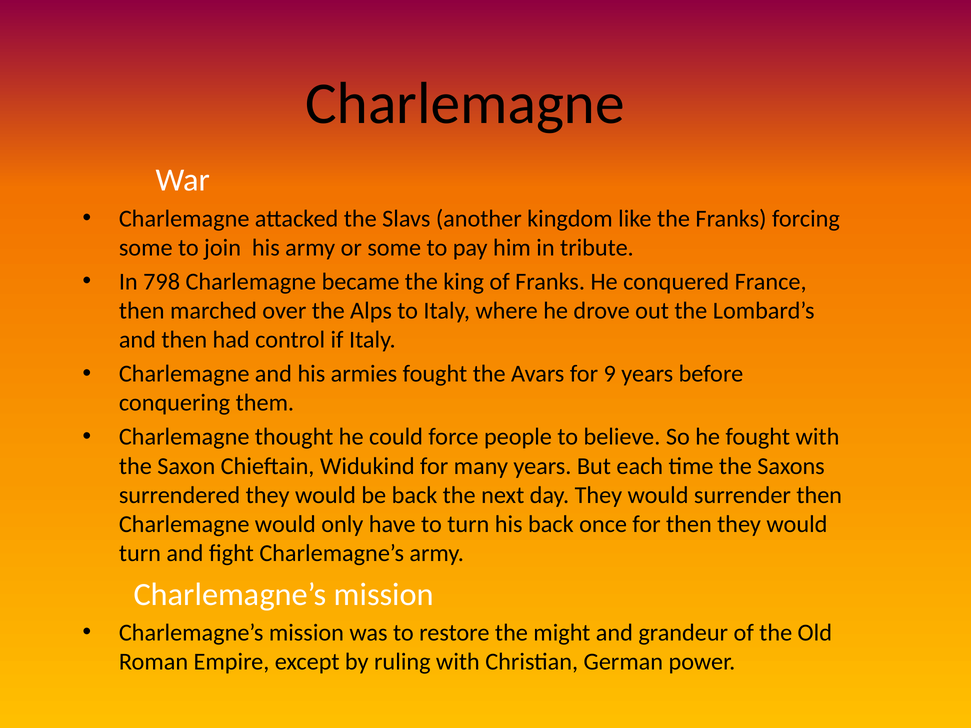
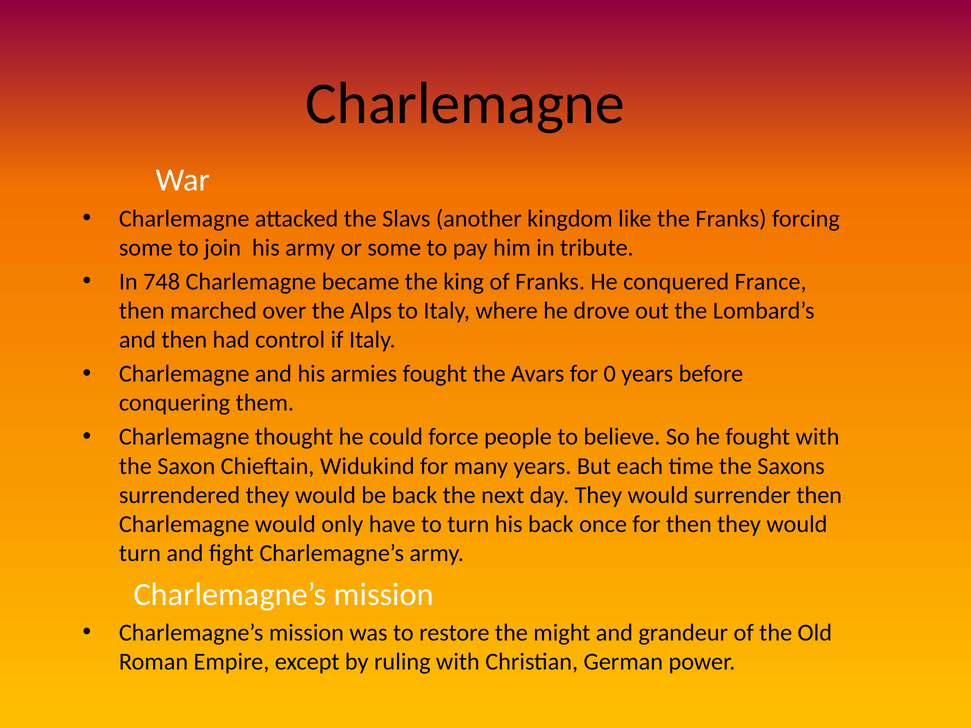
798: 798 -> 748
9: 9 -> 0
